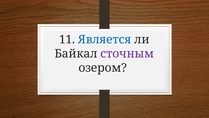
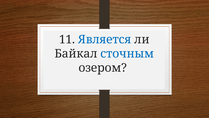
сточным colour: purple -> blue
